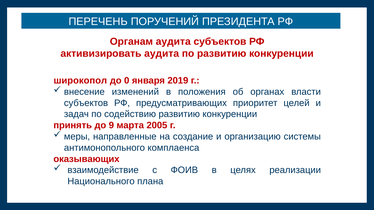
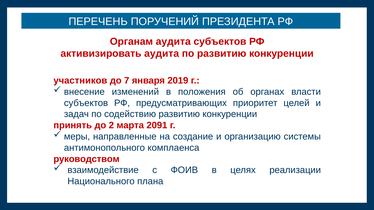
широкопол: широкопол -> участников
0: 0 -> 7
9: 9 -> 2
2005: 2005 -> 2091
оказывающих: оказывающих -> руководством
